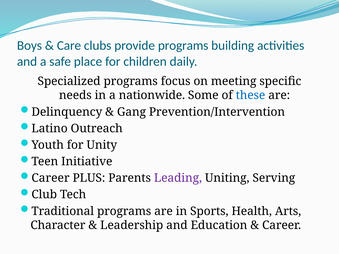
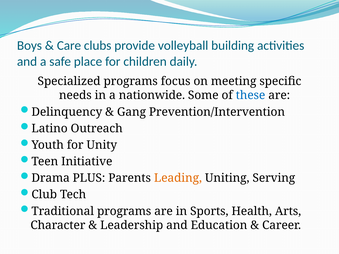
provide programs: programs -> volleyball
Career at (51, 178): Career -> Drama
Leading colour: purple -> orange
